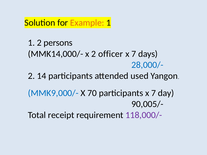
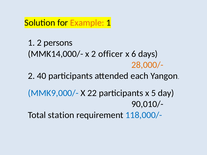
7 at (134, 54): 7 -> 6
28,000/- colour: blue -> orange
14: 14 -> 40
used: used -> each
70: 70 -> 22
participants x 7: 7 -> 5
90,005/-: 90,005/- -> 90,010/-
receipt: receipt -> station
118,000/- colour: purple -> blue
